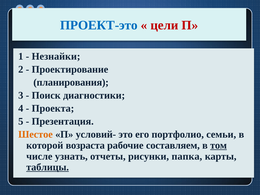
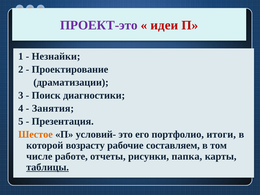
ПРОЕКТ-это colour: blue -> purple
цели: цели -> идеи
планирования: планирования -> драматизации
Проекта: Проекта -> Занятия
семьи: семьи -> итоги
возраста: возраста -> возрасту
том underline: present -> none
узнать: узнать -> работе
